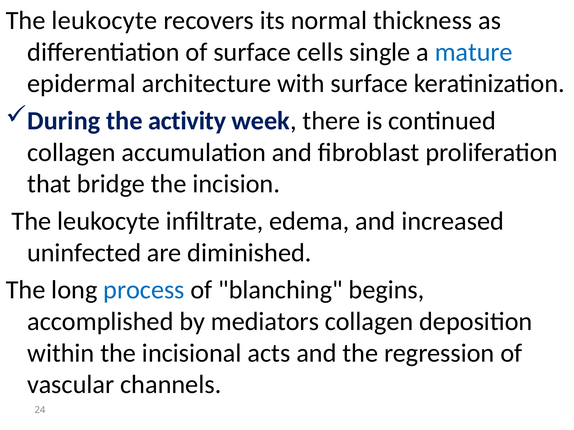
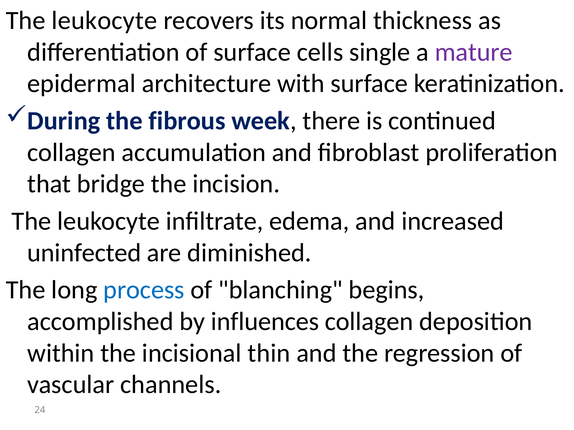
mature colour: blue -> purple
activity: activity -> fibrous
mediators: mediators -> influences
acts: acts -> thin
